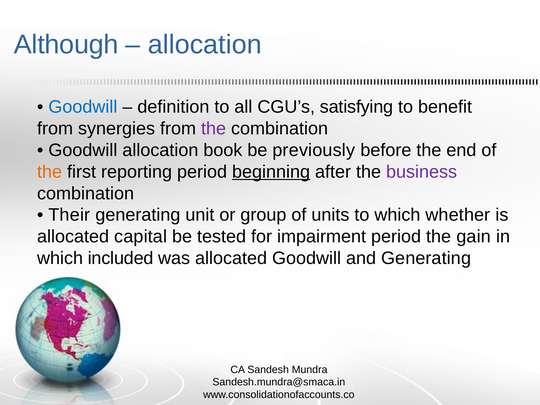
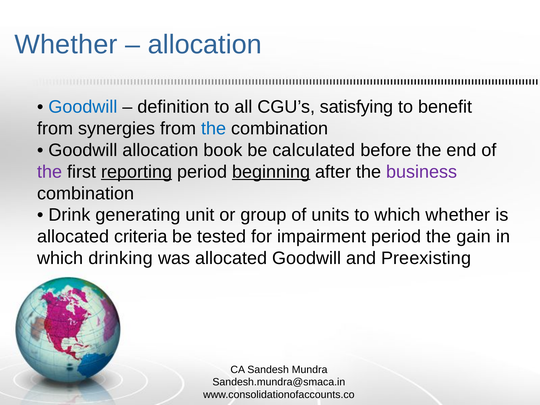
Although at (66, 45): Although -> Whether
the at (214, 129) colour: purple -> blue
previously: previously -> calculated
the at (50, 172) colour: orange -> purple
reporting underline: none -> present
Their: Their -> Drink
capital: capital -> criteria
included: included -> drinking
and Generating: Generating -> Preexisting
